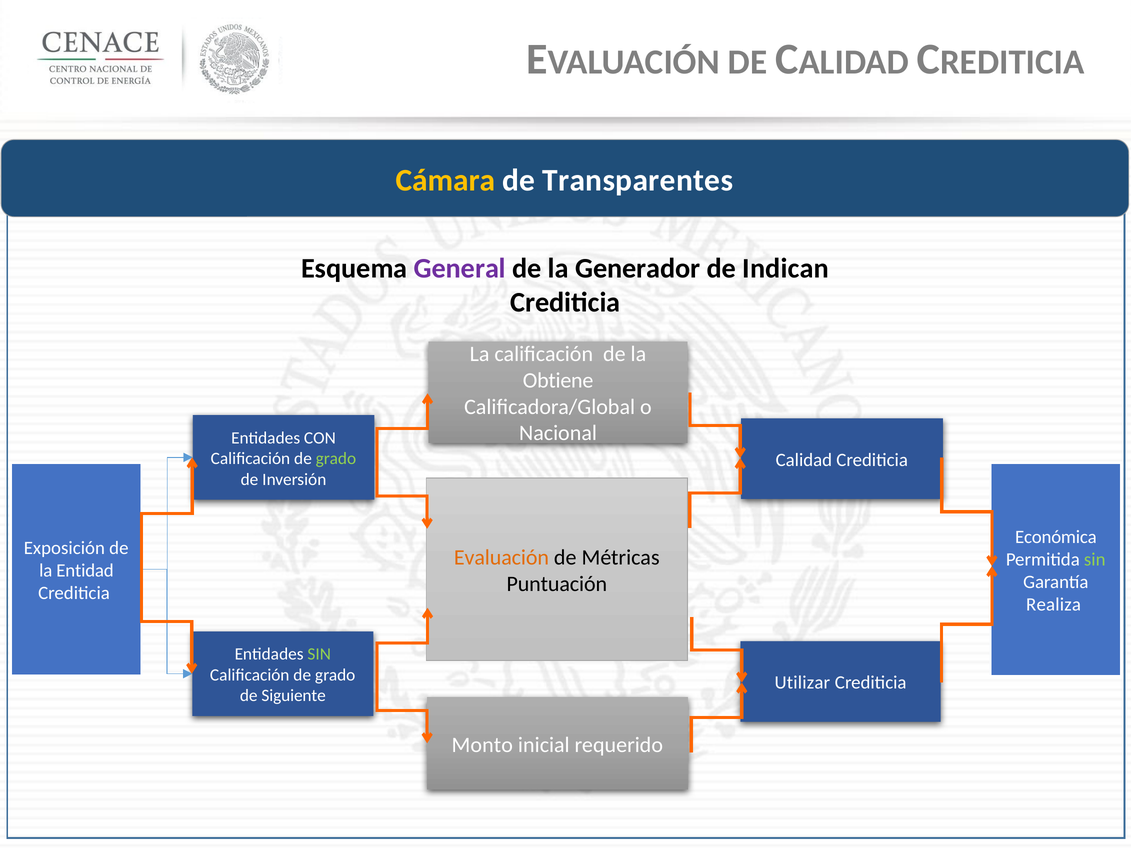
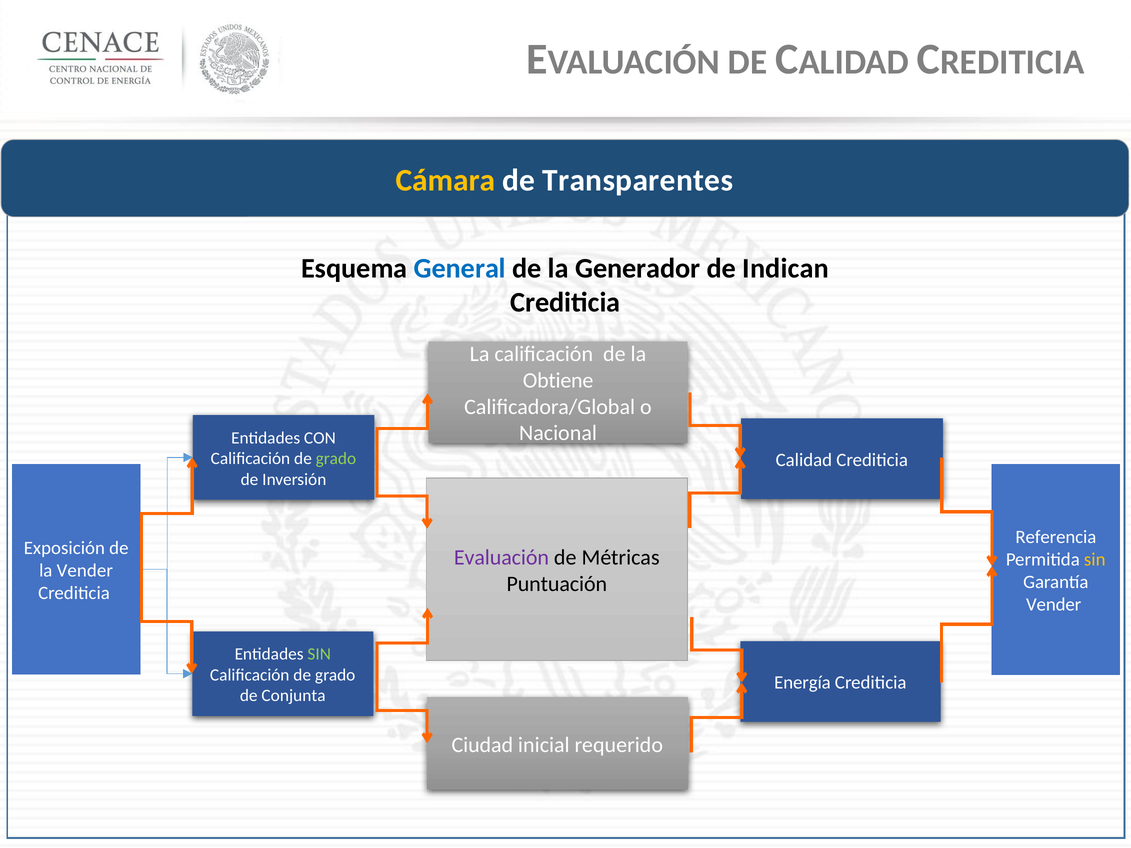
General colour: purple -> blue
Económica: Económica -> Referencia
Evaluación colour: orange -> purple
sin at (1095, 560) colour: light green -> yellow
la Entidad: Entidad -> Vender
Realiza at (1054, 605): Realiza -> Vender
Utilizar: Utilizar -> Energía
Siguiente: Siguiente -> Conjunta
Monto: Monto -> Ciudad
